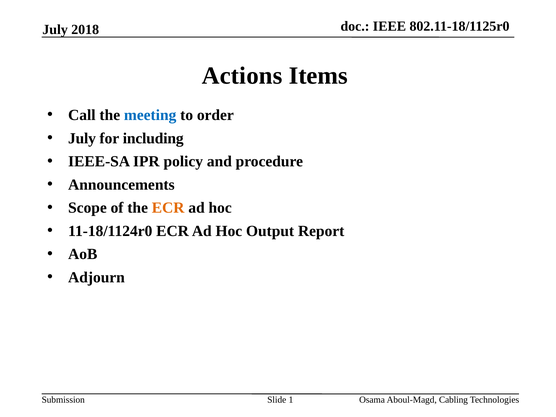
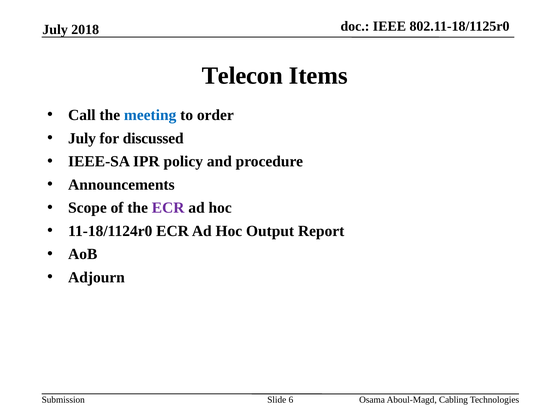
Actions: Actions -> Telecon
including: including -> discussed
ECR at (168, 208) colour: orange -> purple
1: 1 -> 6
